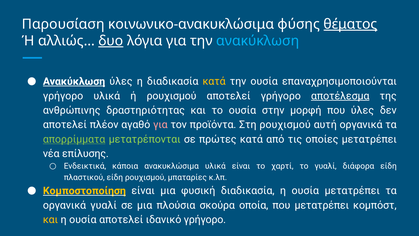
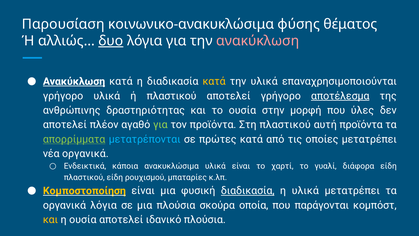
θέματος underline: present -> none
ανακύκλωση at (258, 41) colour: light blue -> pink
Ανακύκλωση ύλες: ύλες -> κατά
την ουσία: ουσία -> υλικά
ή ρουχισμού: ρουχισμού -> πλαστικού
για at (160, 125) colour: pink -> light green
Στη ρουχισμού: ρουχισμού -> πλαστικού
αυτή οργανικά: οργανικά -> προϊόντα
μετατρέπονται colour: light green -> light blue
νέα επίλυσης: επίλυσης -> οργανικά
διαδικασία at (248, 191) underline: none -> present
ουσία at (305, 191): ουσία -> υλικά
οργανικά γυαλί: γυαλί -> λόγια
που μετατρέπει: μετατρέπει -> παράγονται
ιδανικό γρήγορο: γρήγορο -> πλούσια
